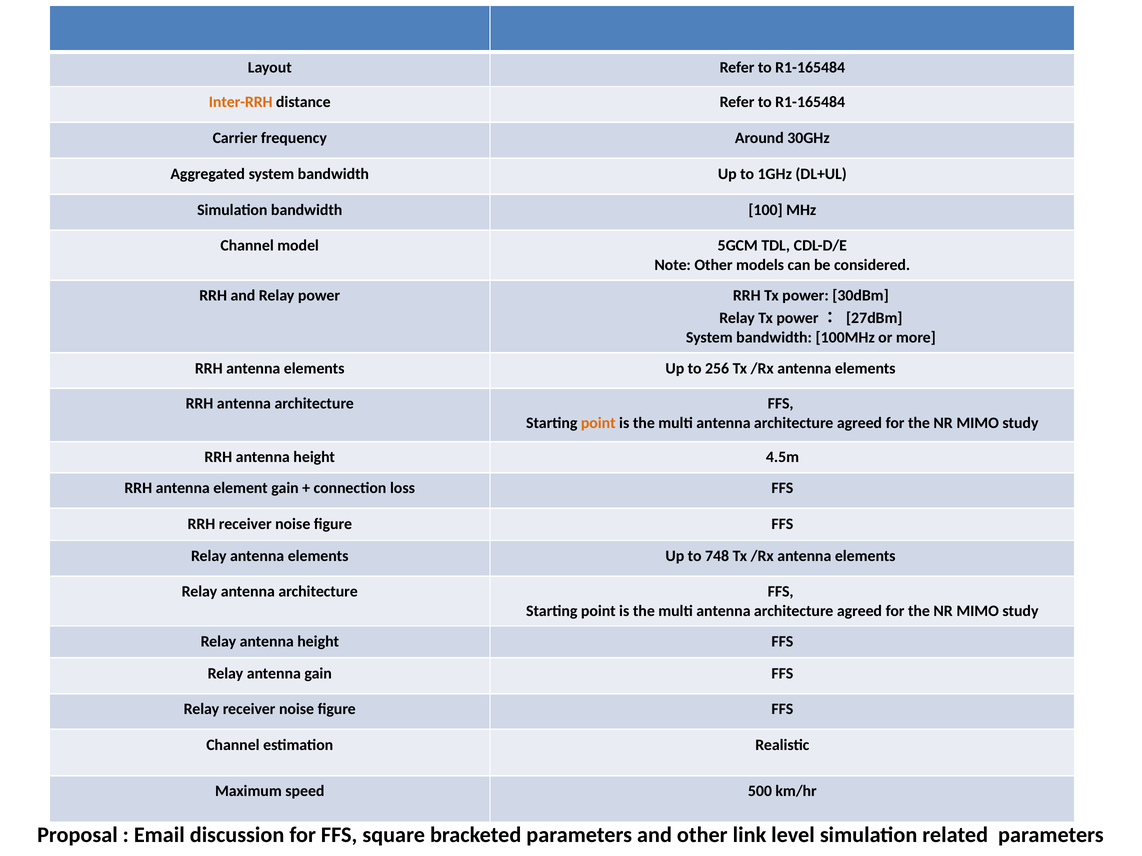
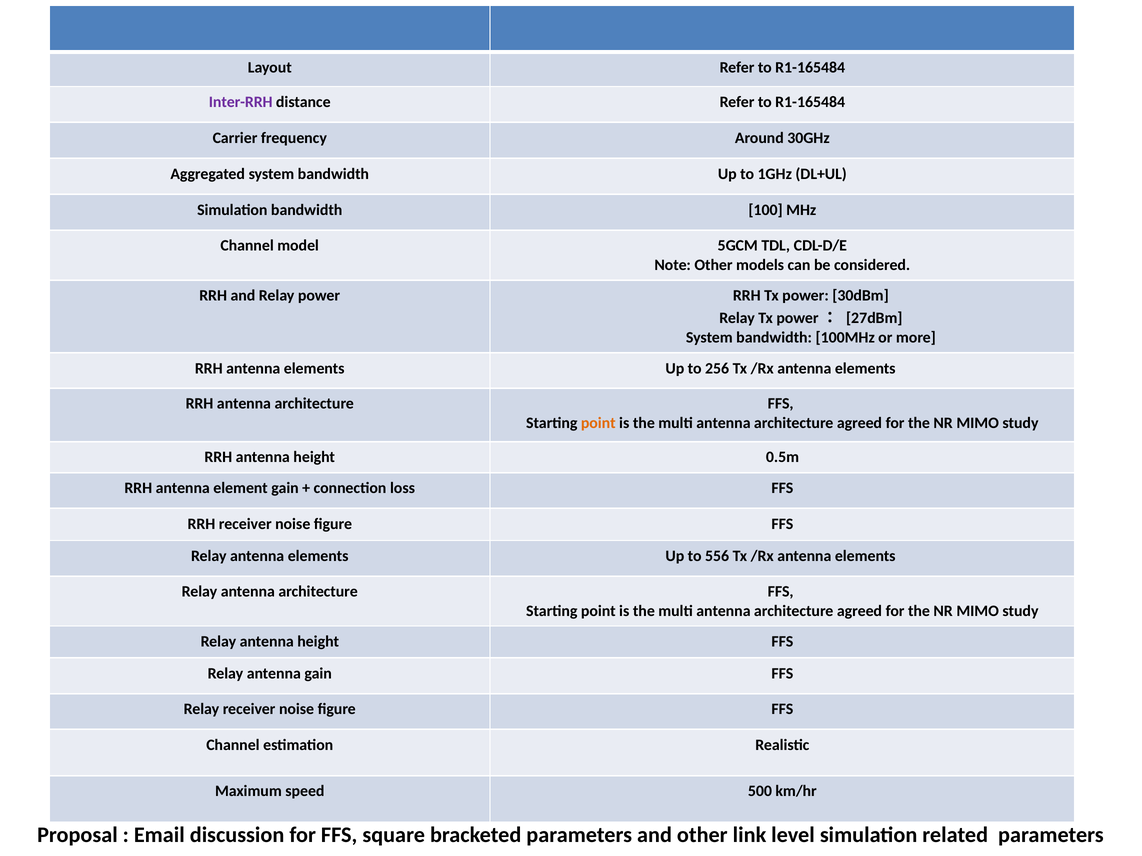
Inter-RRH colour: orange -> purple
4.5m: 4.5m -> 0.5m
748: 748 -> 556
